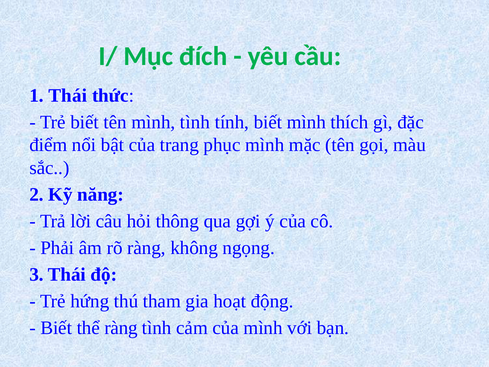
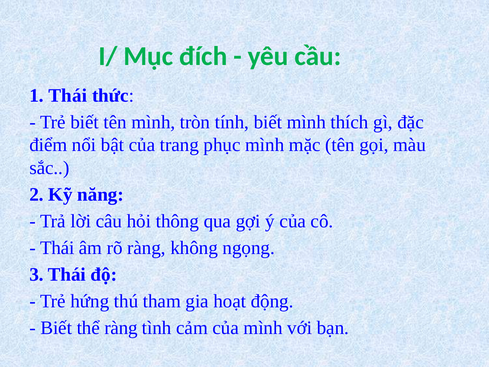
mình tình: tình -> tròn
Phải at (57, 248): Phải -> Thái
